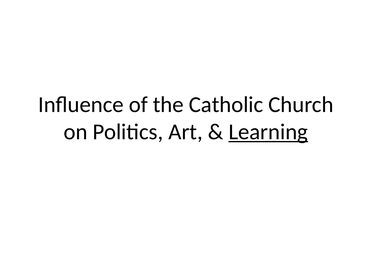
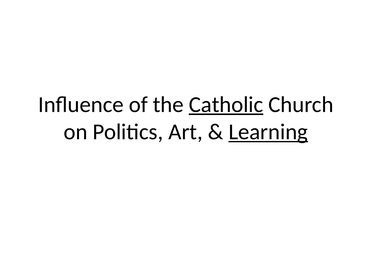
Catholic underline: none -> present
